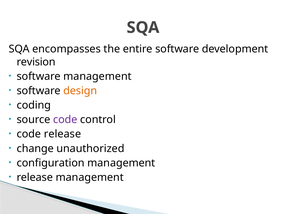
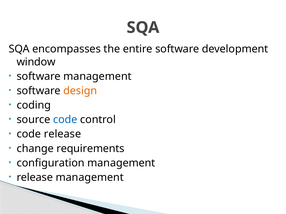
revision: revision -> window
code at (65, 120) colour: purple -> blue
unauthorized: unauthorized -> requirements
